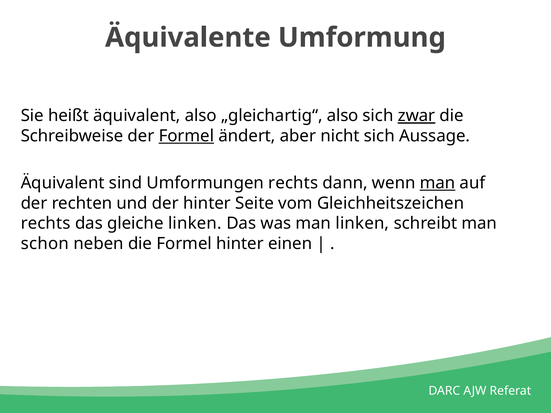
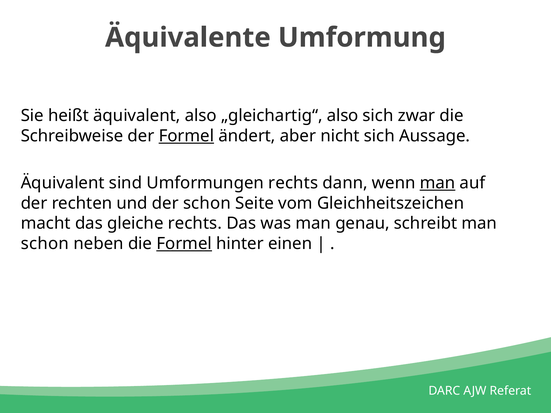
zwar underline: present -> none
der hinter: hinter -> schon
rechts at (46, 223): rechts -> macht
gleiche linken: linken -> rechts
man linken: linken -> genau
Formel at (184, 244) underline: none -> present
